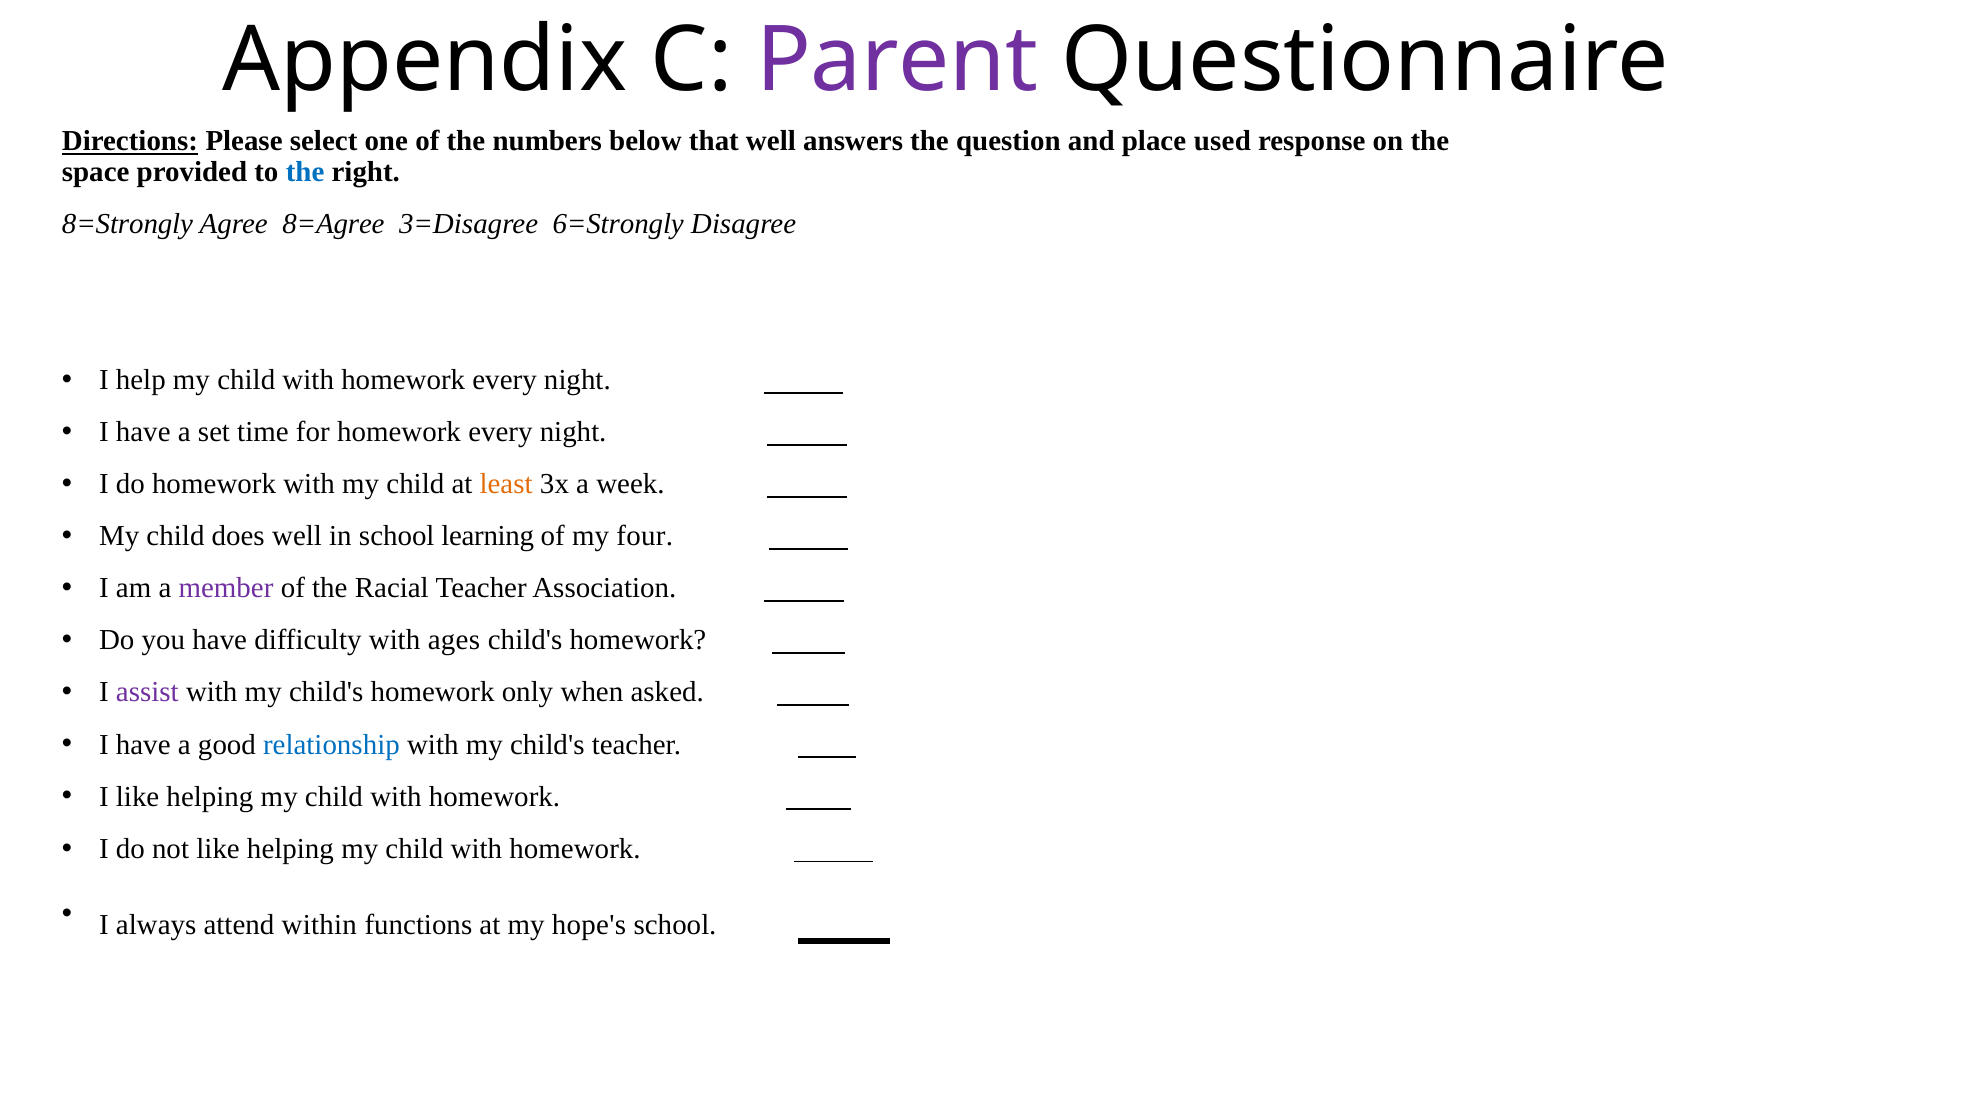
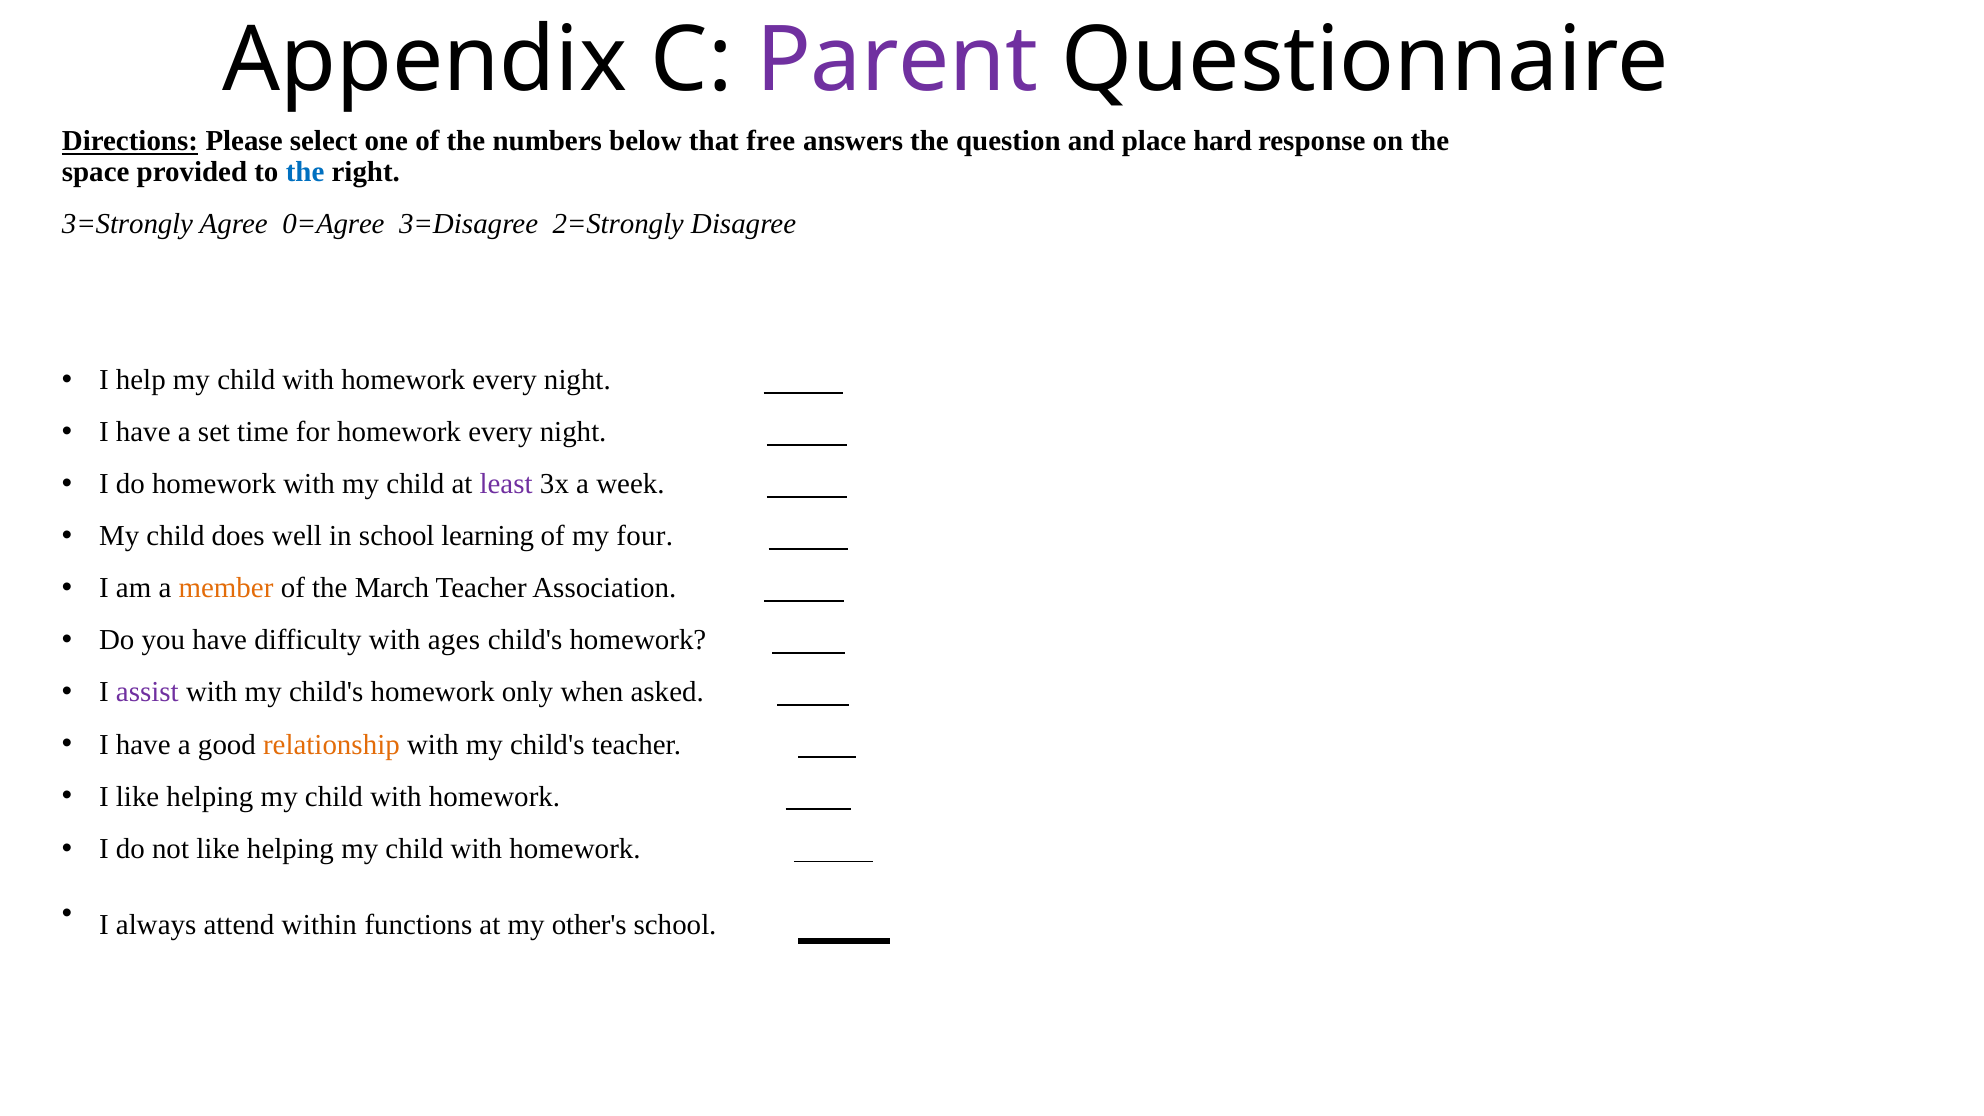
that well: well -> free
used: used -> hard
8=Strongly: 8=Strongly -> 3=Strongly
8=Agree: 8=Agree -> 0=Agree
6=Strongly: 6=Strongly -> 2=Strongly
least colour: orange -> purple
member colour: purple -> orange
Racial: Racial -> March
relationship colour: blue -> orange
hope's: hope's -> other's
